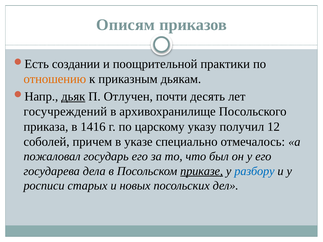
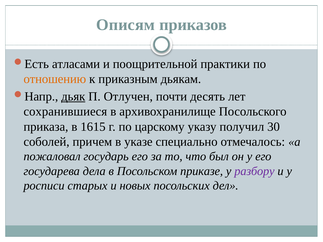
создании: создании -> атласами
госучреждений: госучреждений -> сохранившиеся
1416: 1416 -> 1615
12: 12 -> 30
приказе underline: present -> none
разбору colour: blue -> purple
